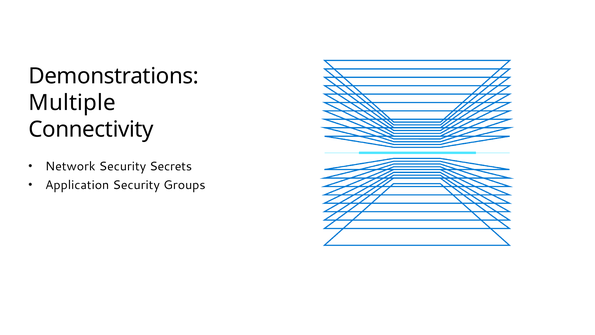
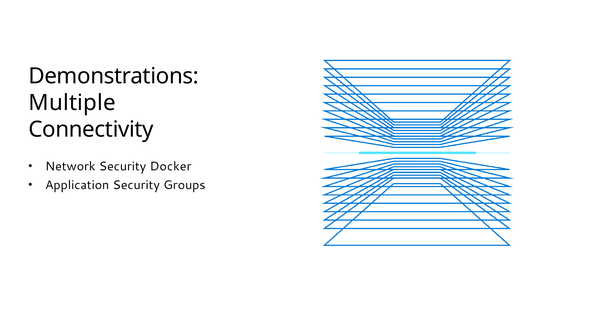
Secrets: Secrets -> Docker
